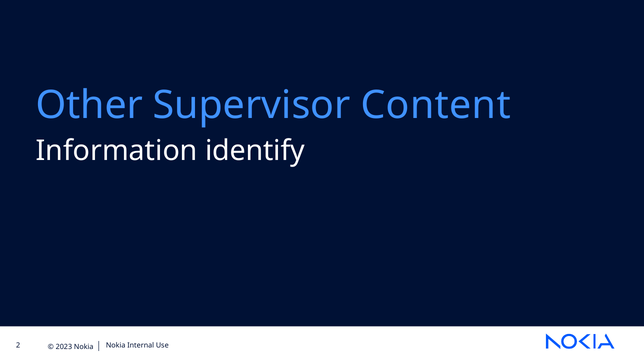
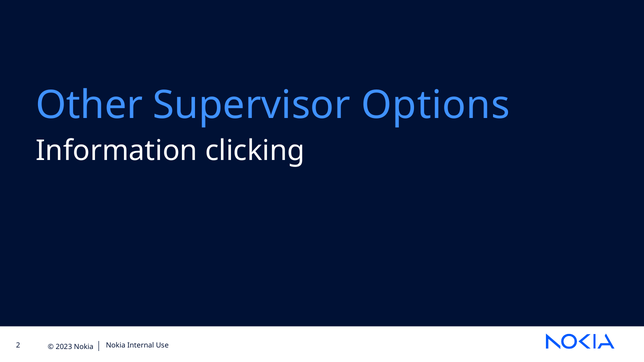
Content: Content -> Options
identify: identify -> clicking
